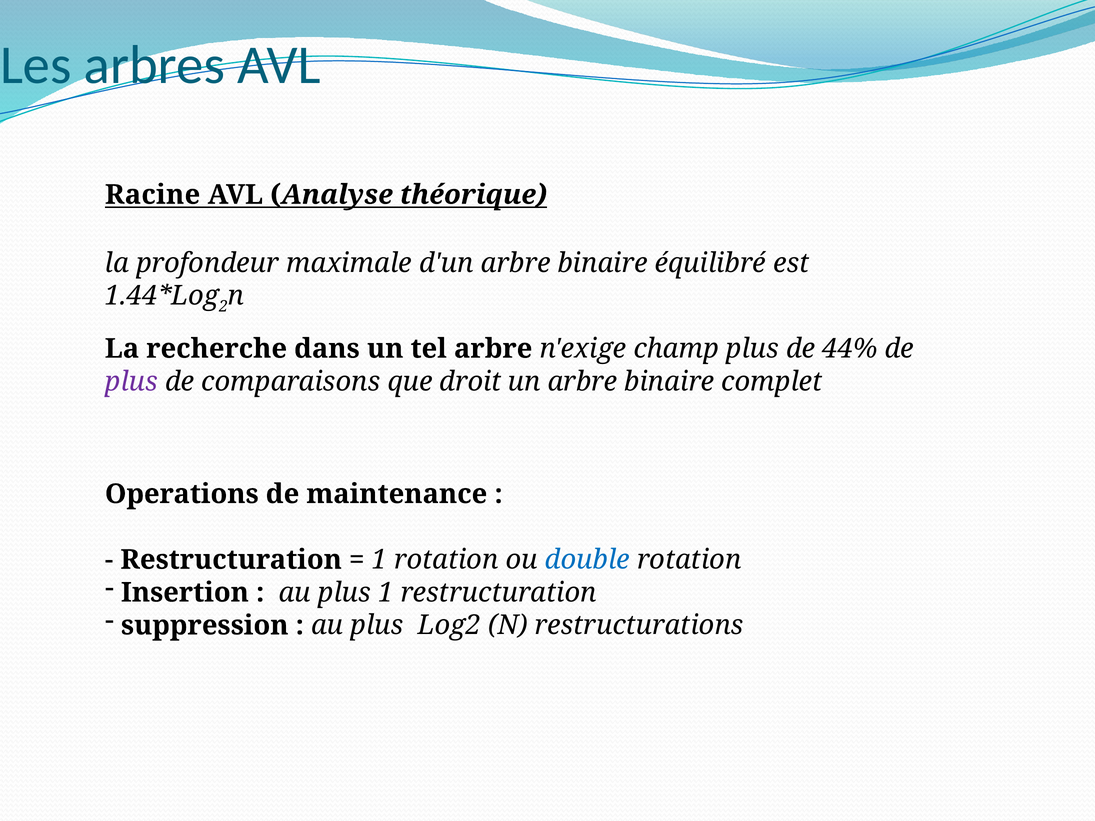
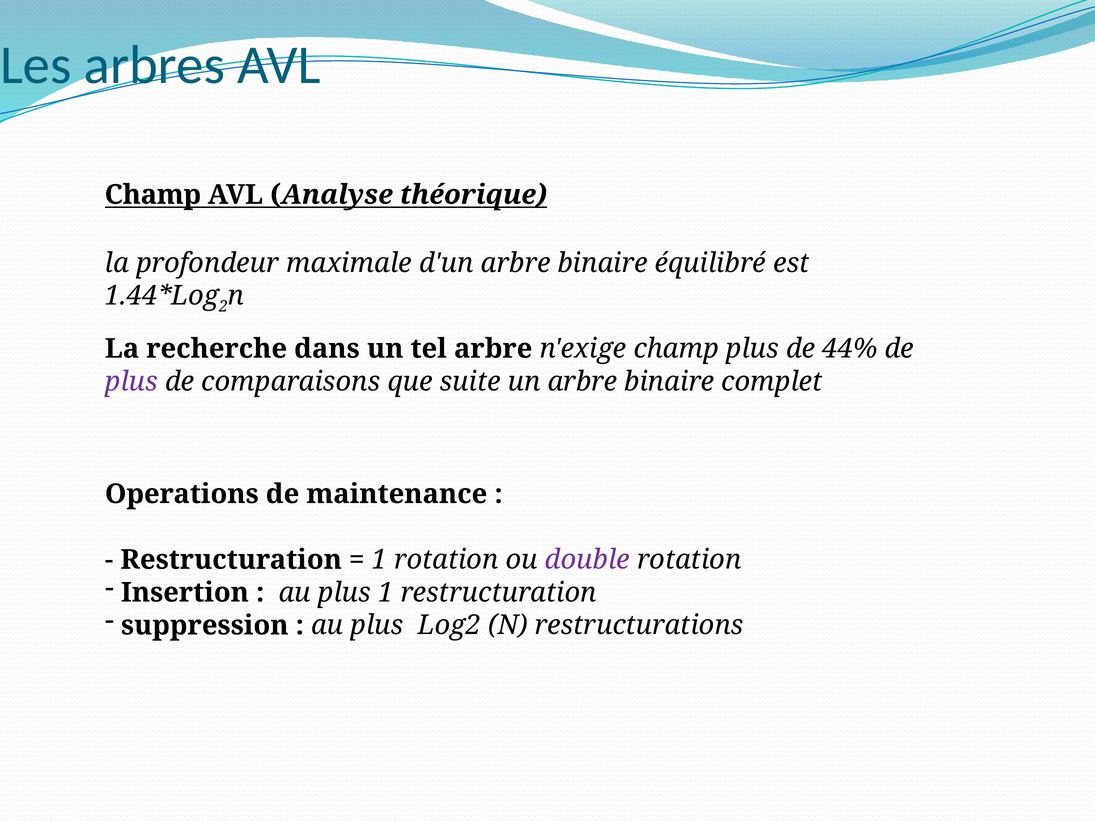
Racine at (153, 195): Racine -> Champ
droit: droit -> suite
double colour: blue -> purple
